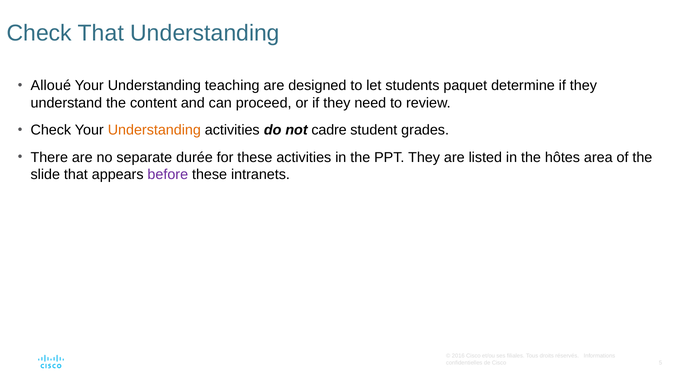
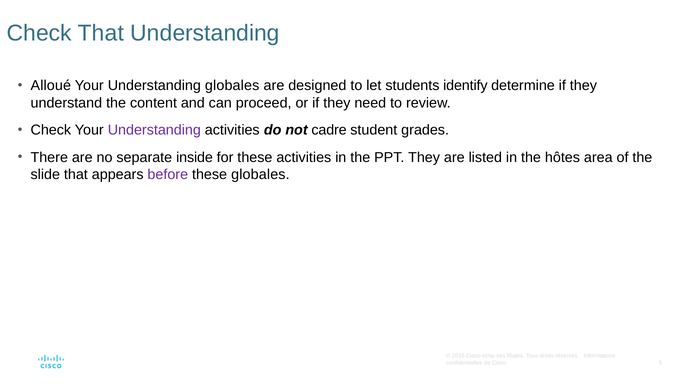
Understanding teaching: teaching -> globales
paquet: paquet -> identify
Understanding at (154, 130) colour: orange -> purple
durée: durée -> inside
these intranets: intranets -> globales
